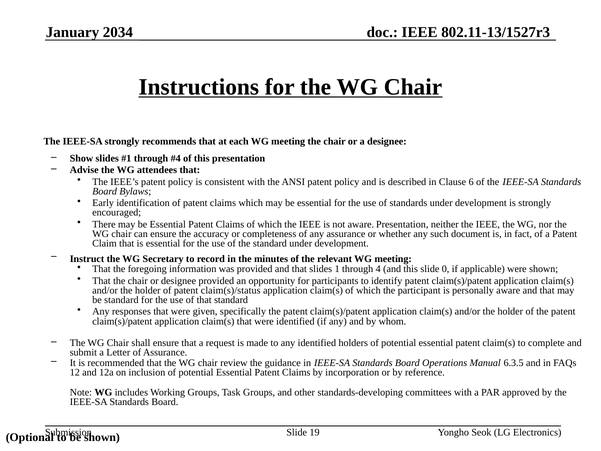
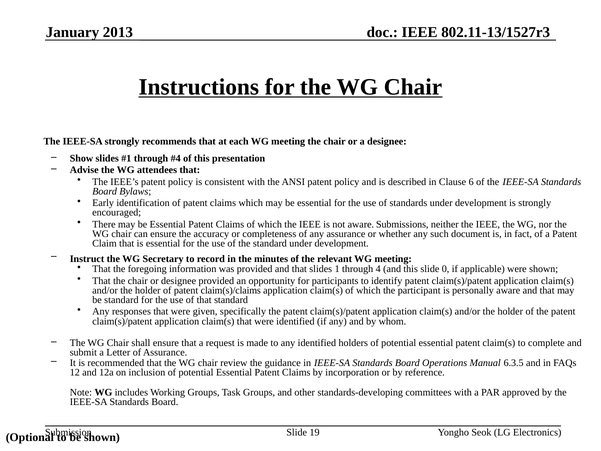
2034: 2034 -> 2013
aware Presentation: Presentation -> Submissions
claim(s)/status: claim(s)/status -> claim(s)/claims
